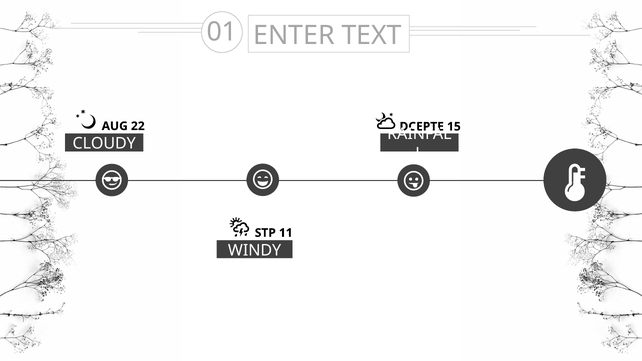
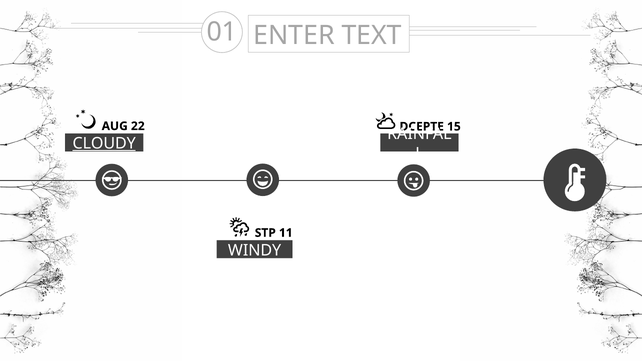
CLOUDY underline: none -> present
